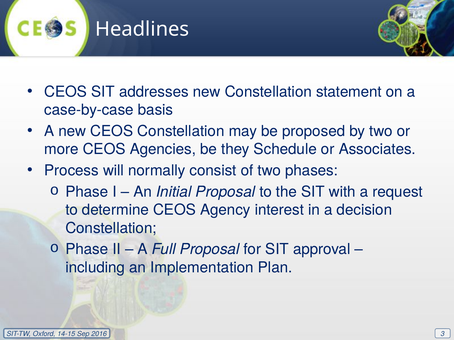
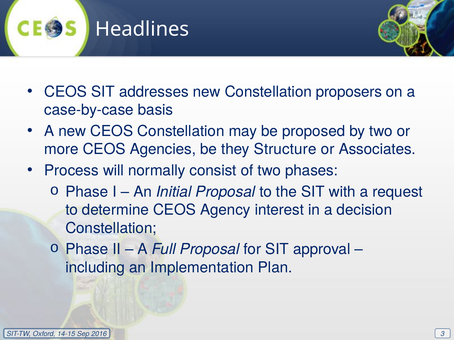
statement: statement -> proposers
Schedule: Schedule -> Structure
